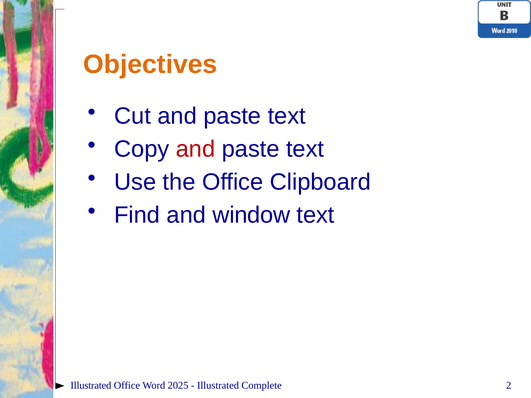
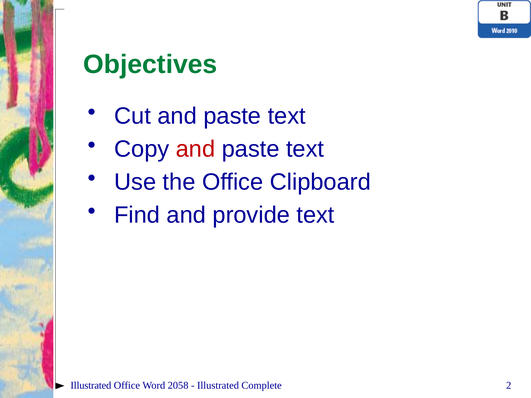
Objectives colour: orange -> green
window: window -> provide
2025: 2025 -> 2058
